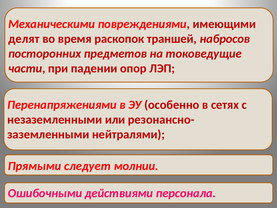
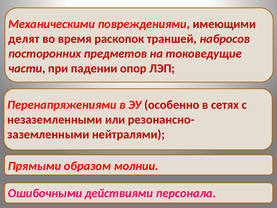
следует: следует -> образом
